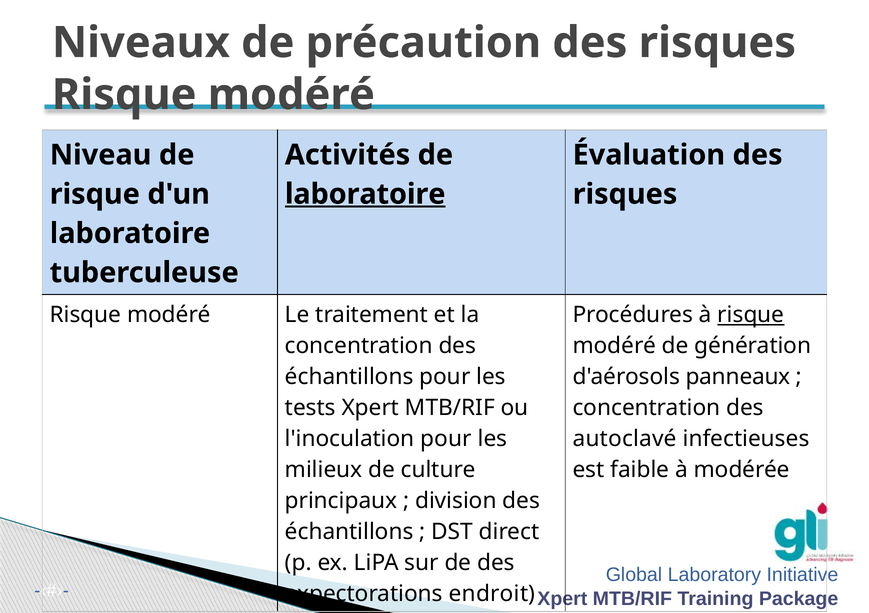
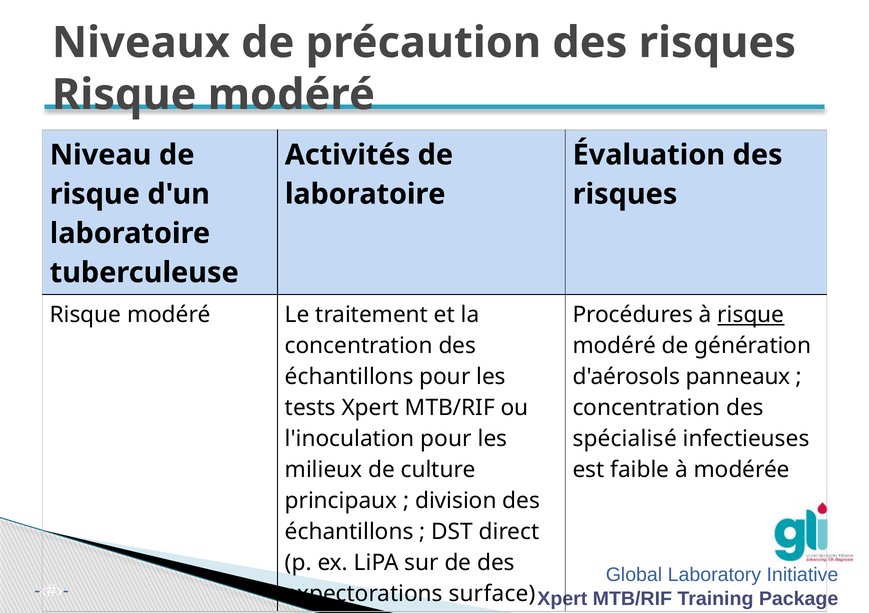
laboratoire at (365, 194) underline: present -> none
autoclavé: autoclavé -> spécialisé
endroit: endroit -> surface
